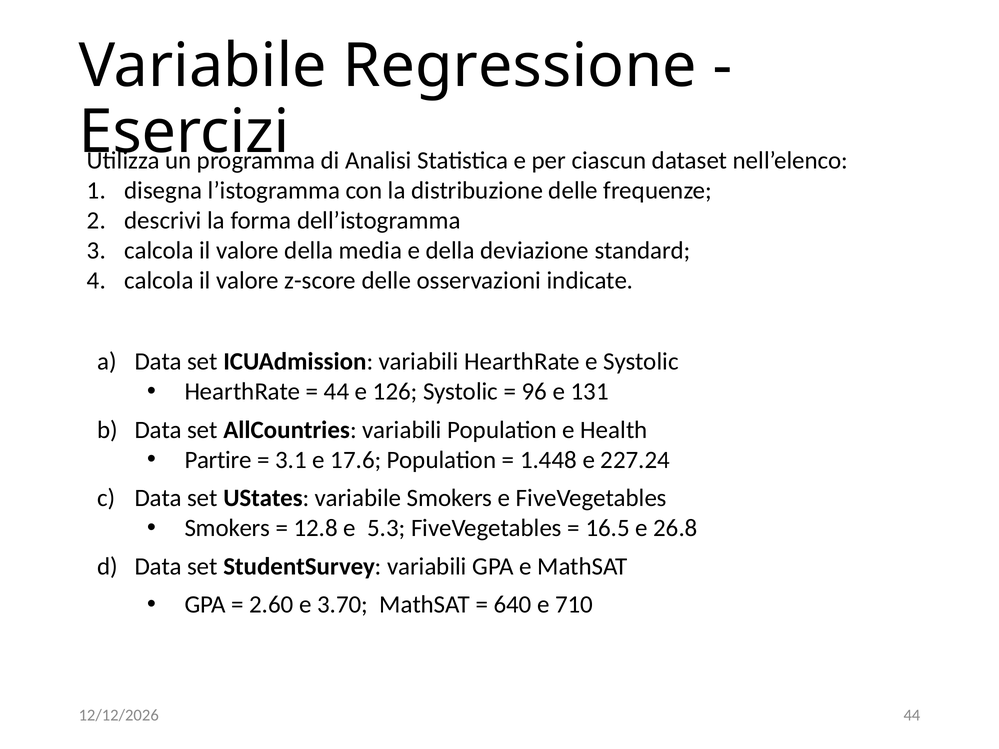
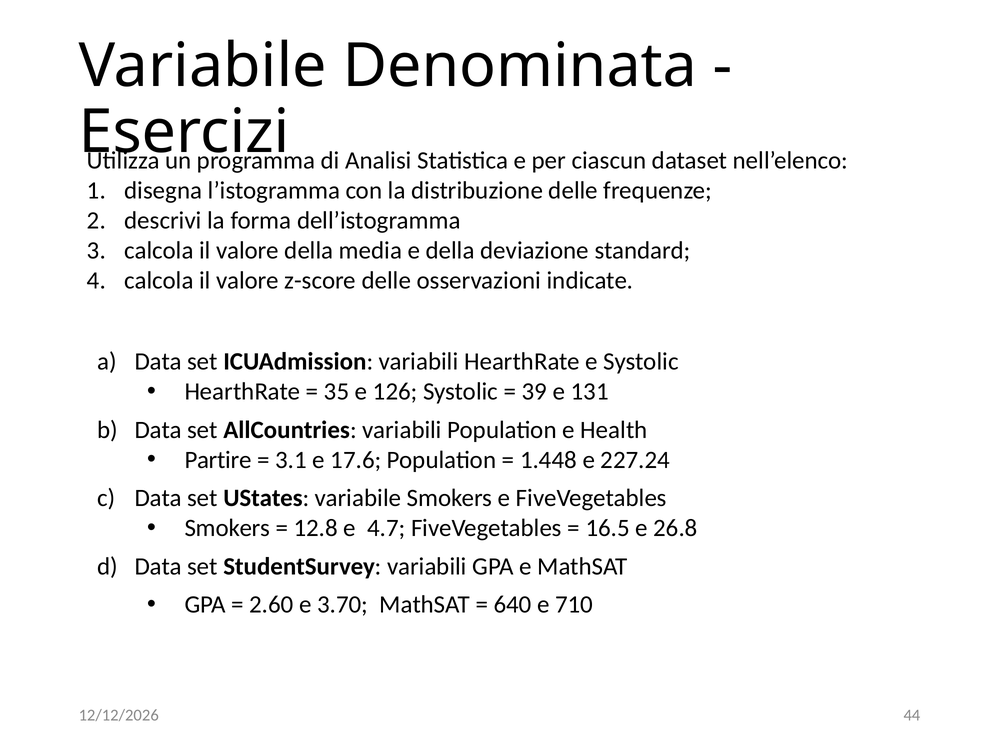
Regressione: Regressione -> Denominata
44 at (337, 392): 44 -> 35
96: 96 -> 39
5.3: 5.3 -> 4.7
